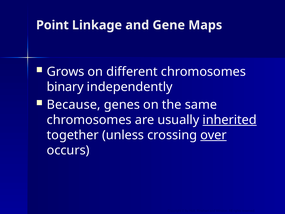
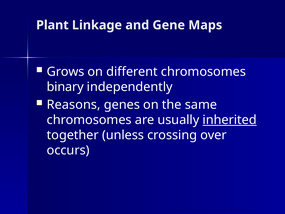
Point: Point -> Plant
Because: Because -> Reasons
over underline: present -> none
